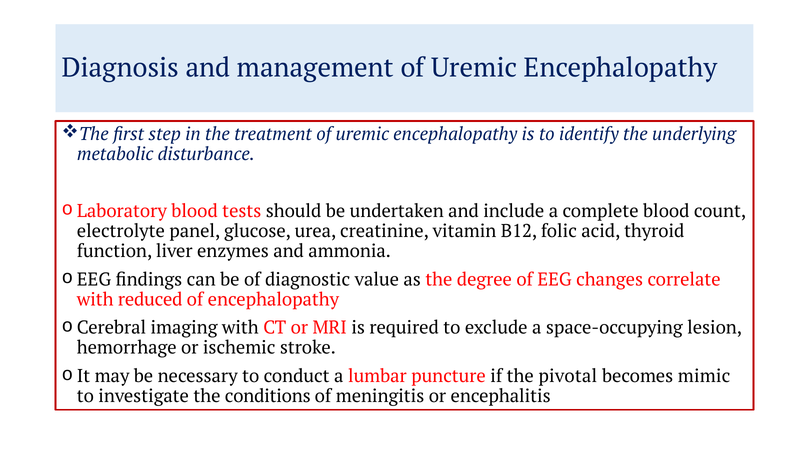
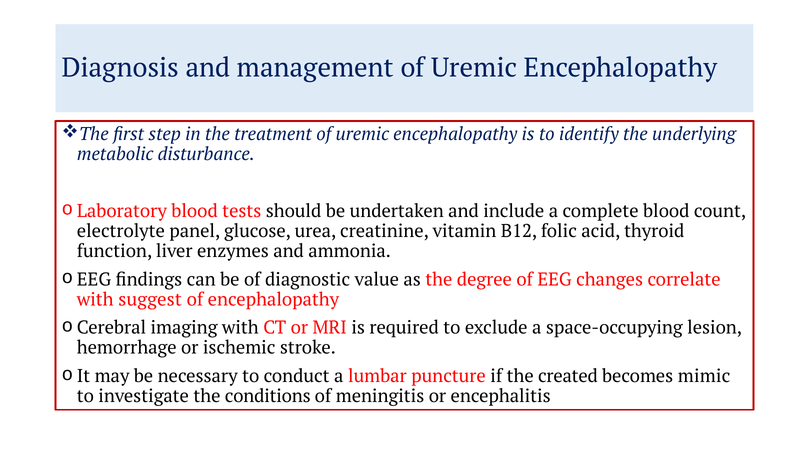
reduced: reduced -> suggest
pivotal: pivotal -> created
